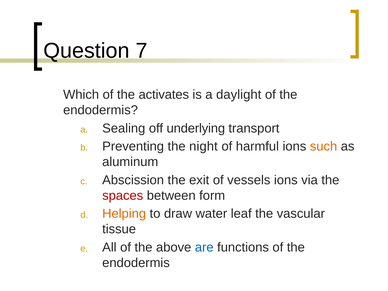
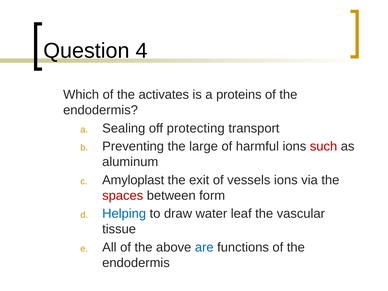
7: 7 -> 4
daylight: daylight -> proteins
underlying: underlying -> protecting
night: night -> large
such colour: orange -> red
Abscission: Abscission -> Amyloplast
Helping colour: orange -> blue
